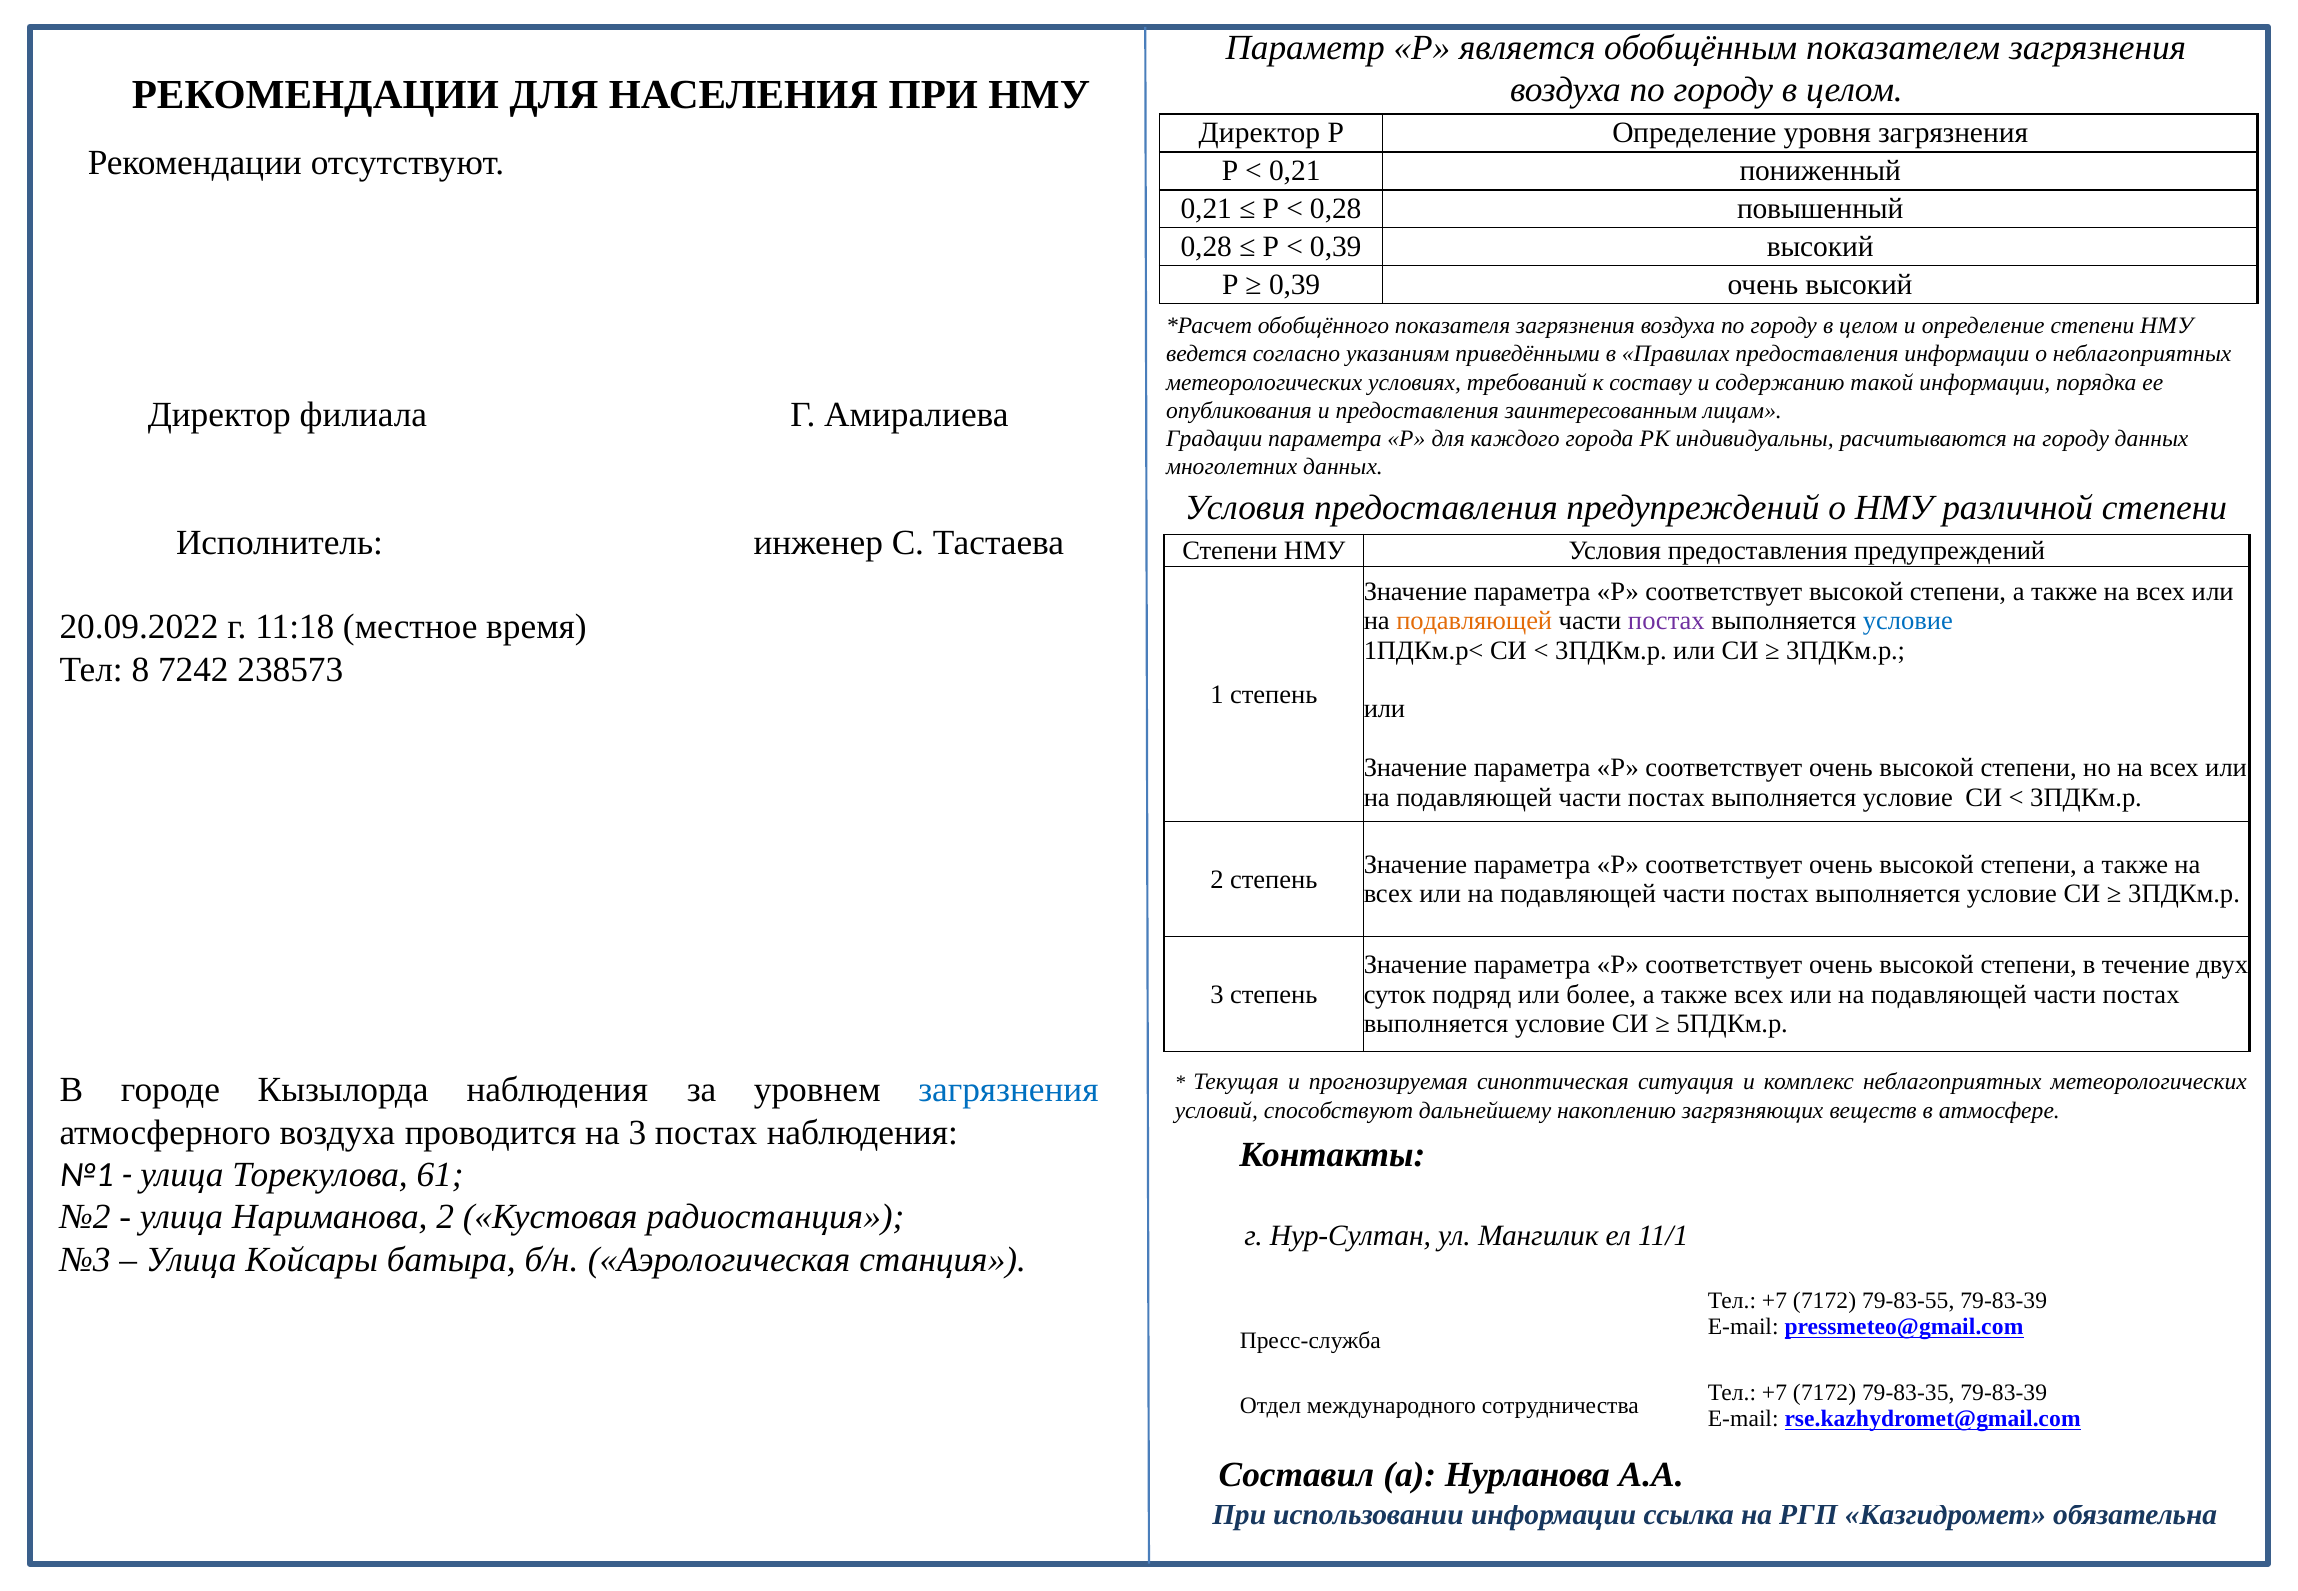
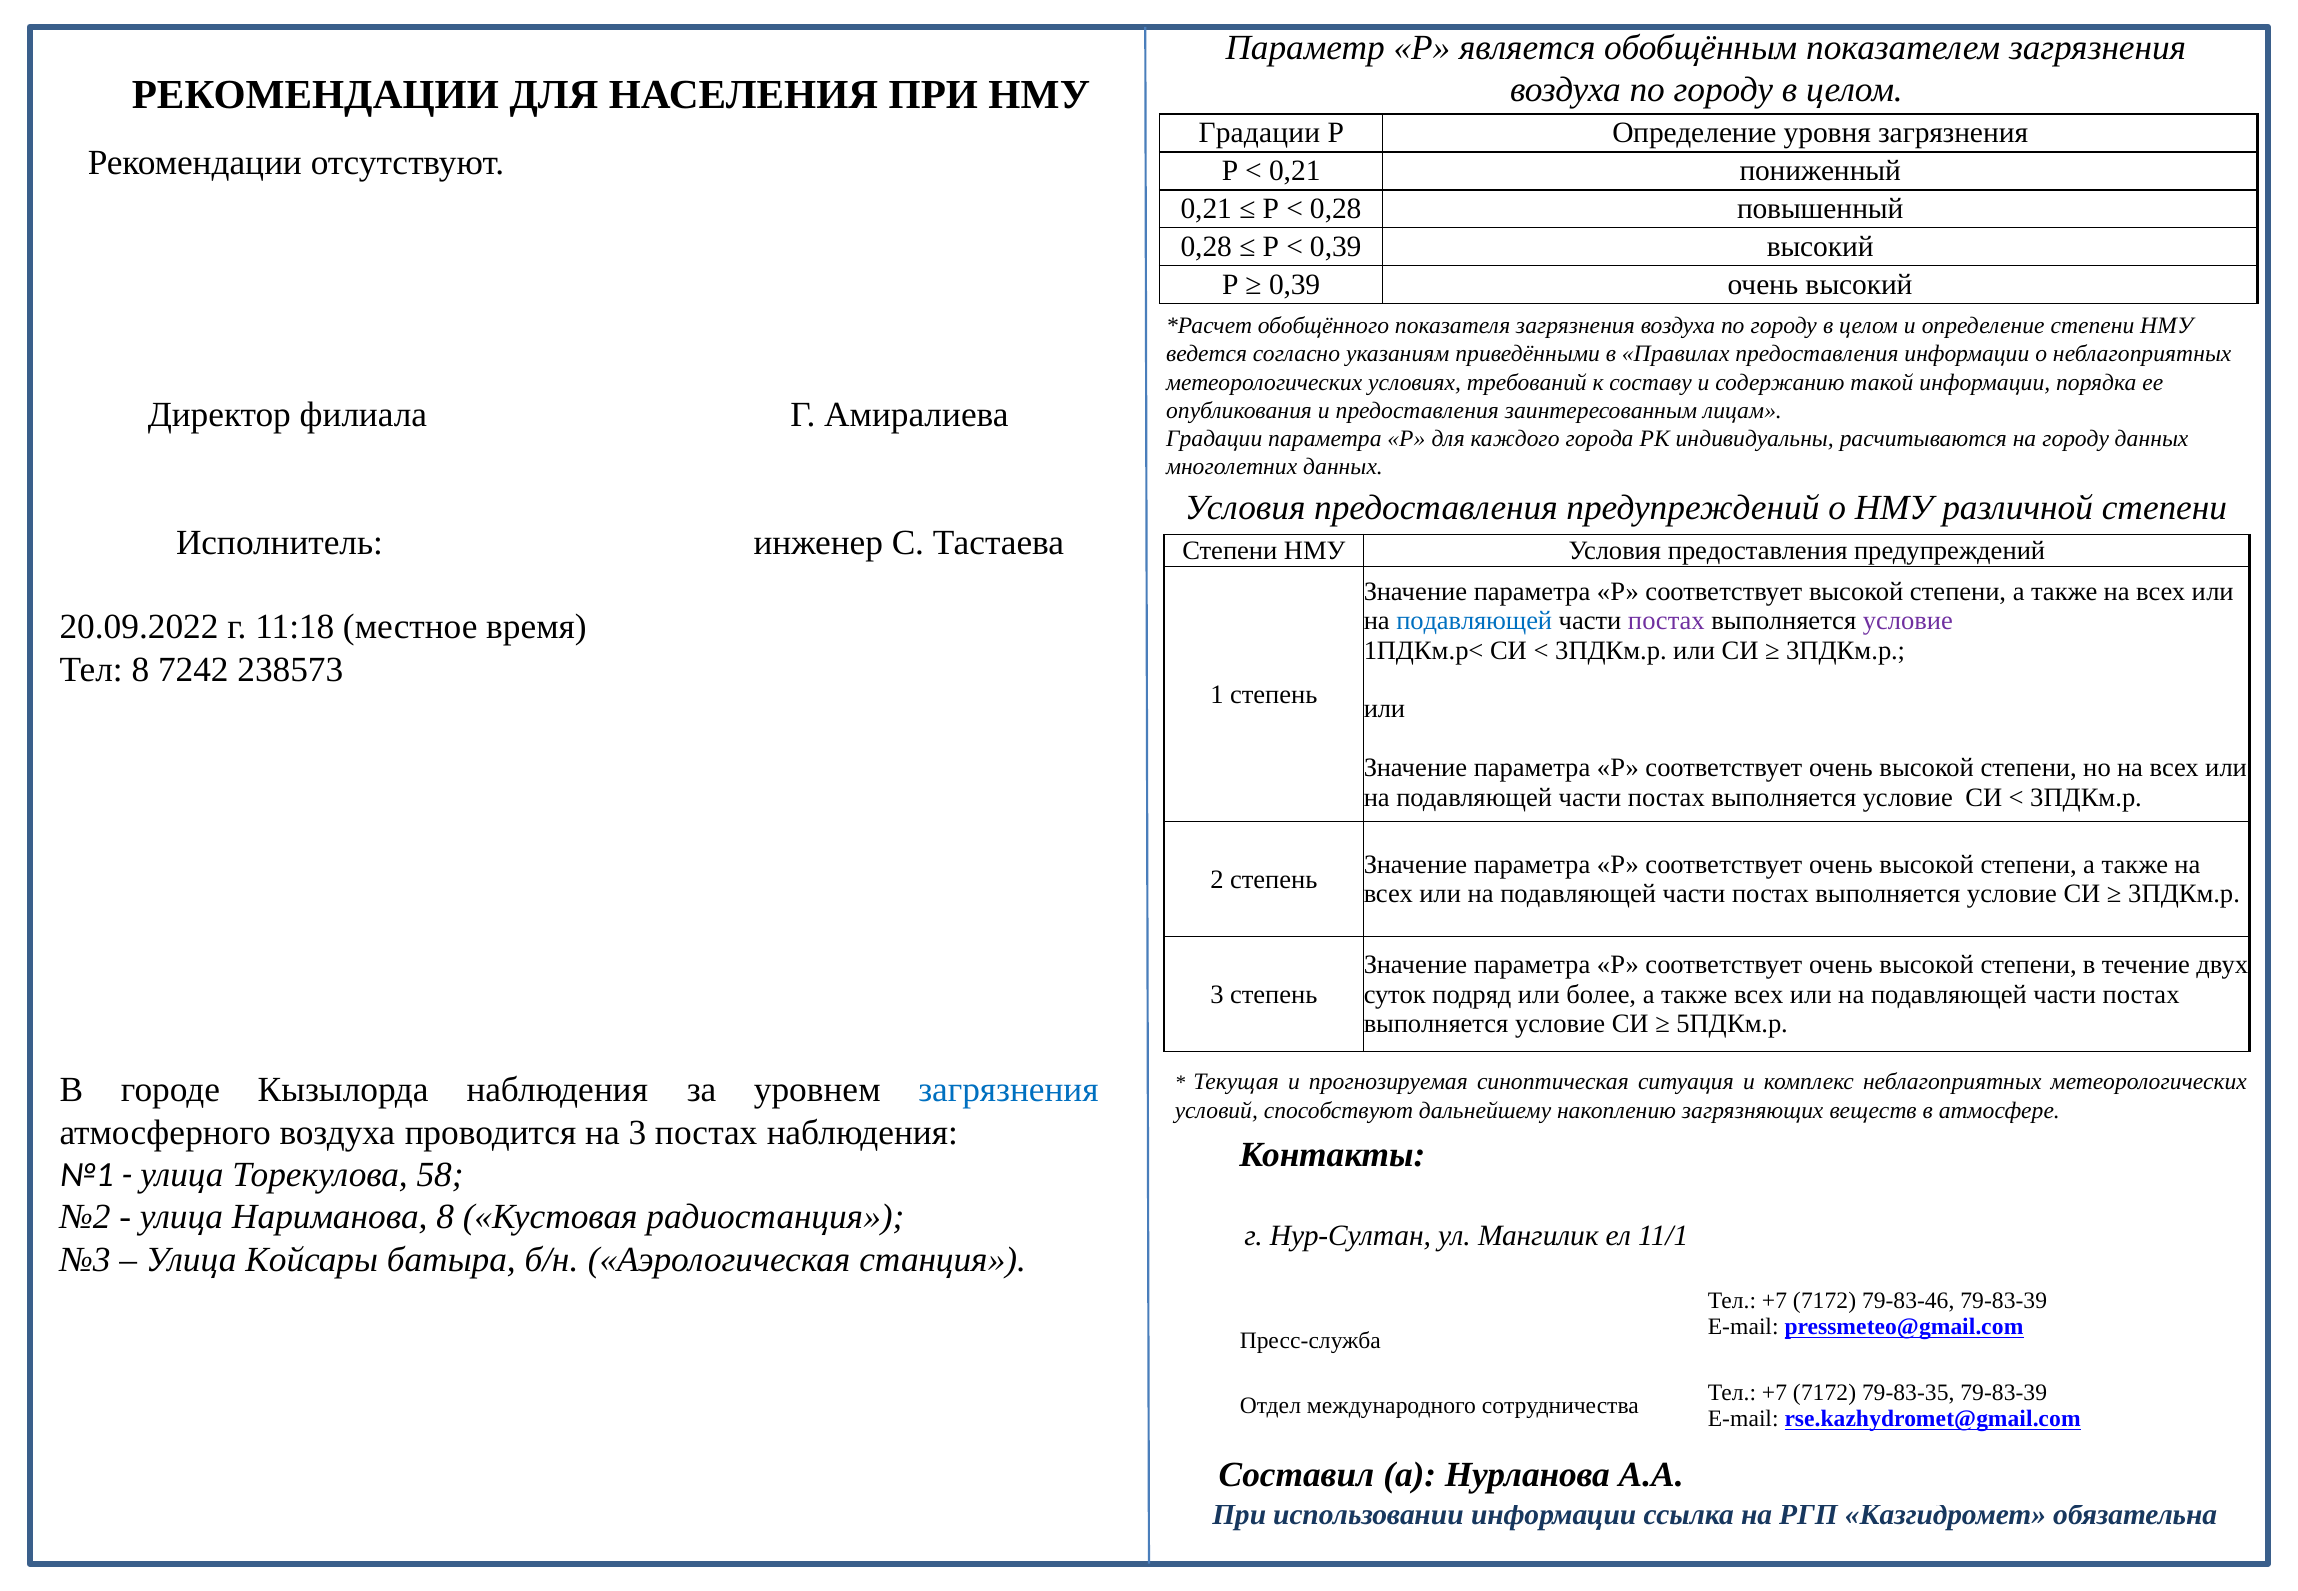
Директор at (1259, 133): Директор -> Градации
подавляющей at (1474, 621) colour: orange -> blue
условие at (1908, 621) colour: blue -> purple
61: 61 -> 58
Нариманова 2: 2 -> 8
79-83-55: 79-83-55 -> 79-83-46
